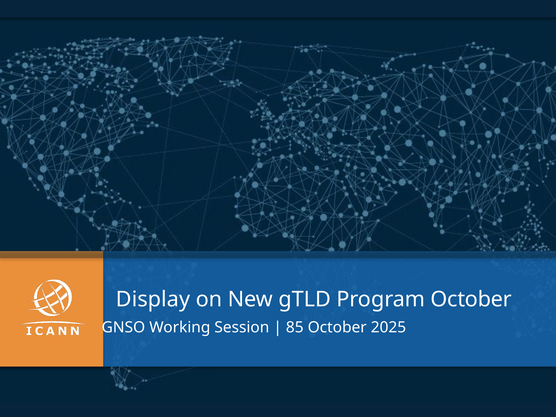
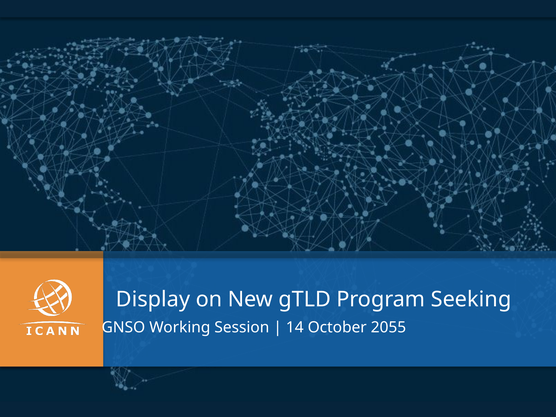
Program October: October -> Seeking
85: 85 -> 14
2025: 2025 -> 2055
